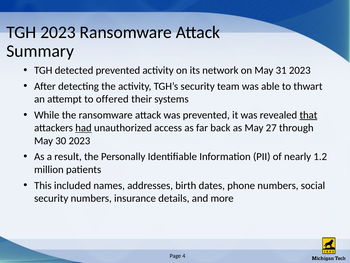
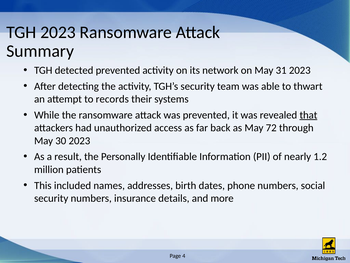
offered: offered -> records
had underline: present -> none
27: 27 -> 72
